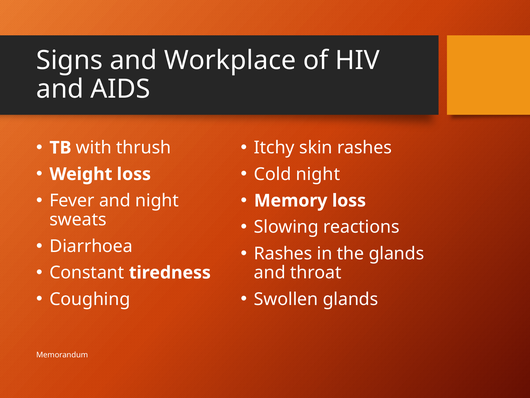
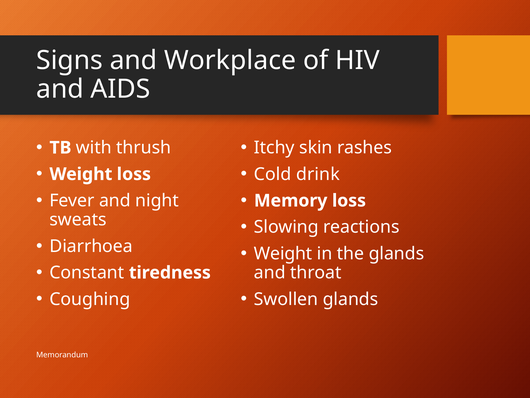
Cold night: night -> drink
Rashes at (283, 253): Rashes -> Weight
